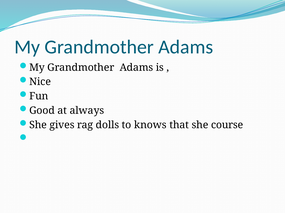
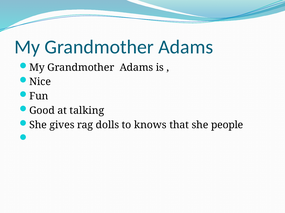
always: always -> talking
course: course -> people
